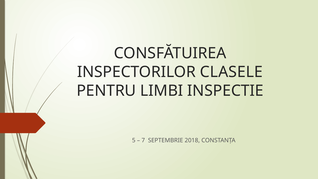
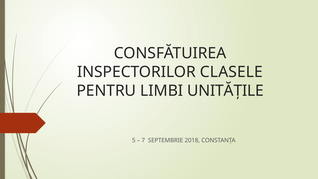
INSPECTIE: INSPECTIE -> UNITĂȚILE
